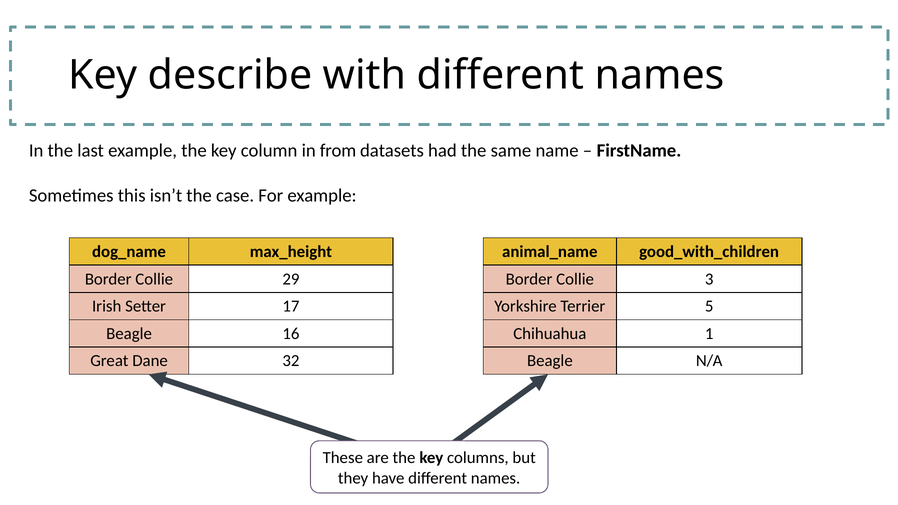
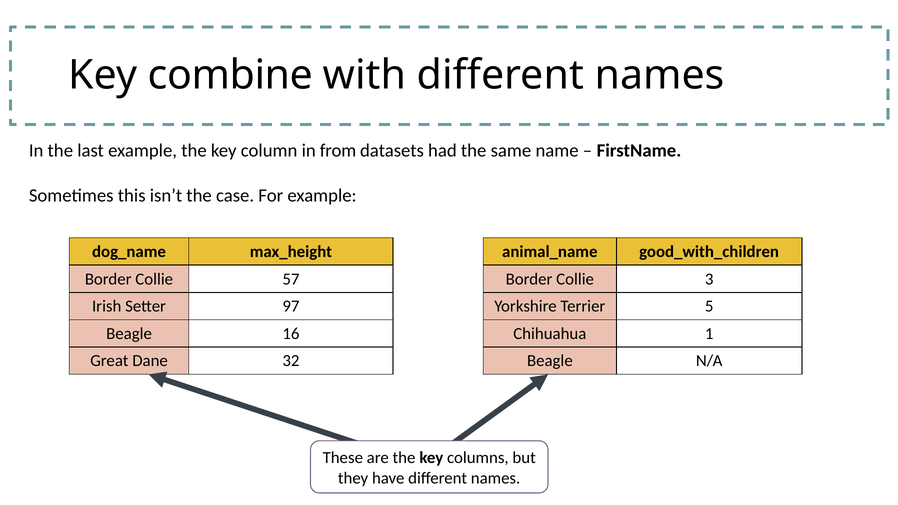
describe: describe -> combine
29: 29 -> 57
17: 17 -> 97
